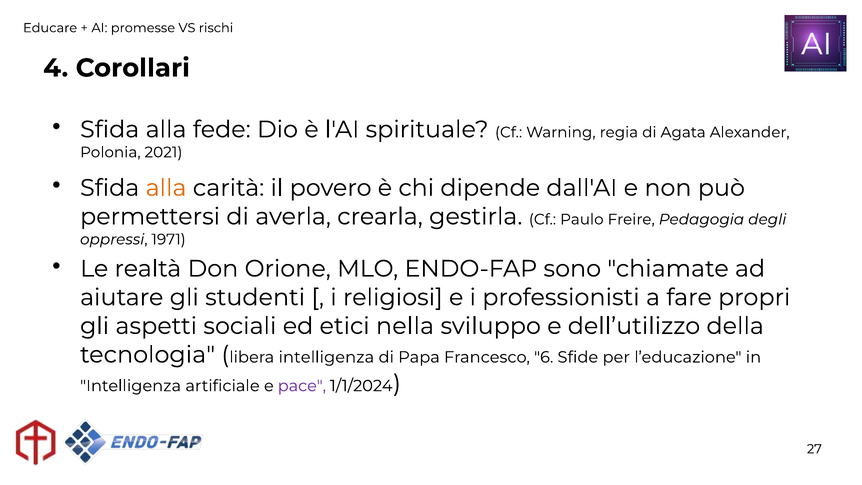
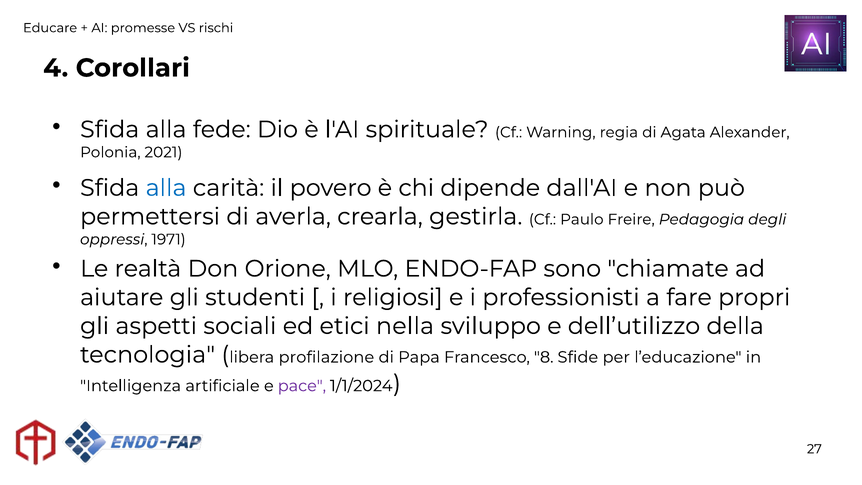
alla at (166, 188) colour: orange -> blue
libera intelligenza: intelligenza -> profilazione
6: 6 -> 8
